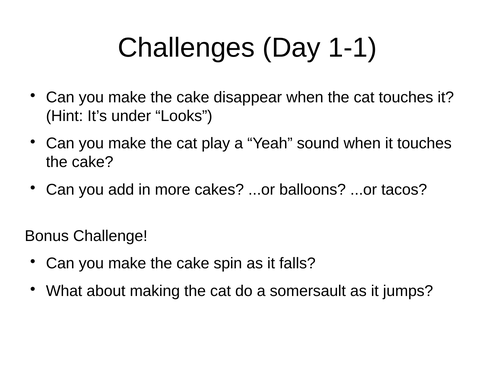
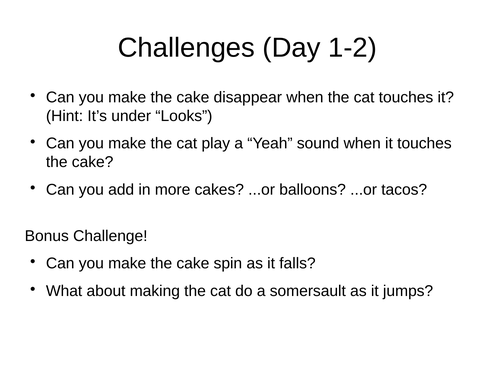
1-1: 1-1 -> 1-2
